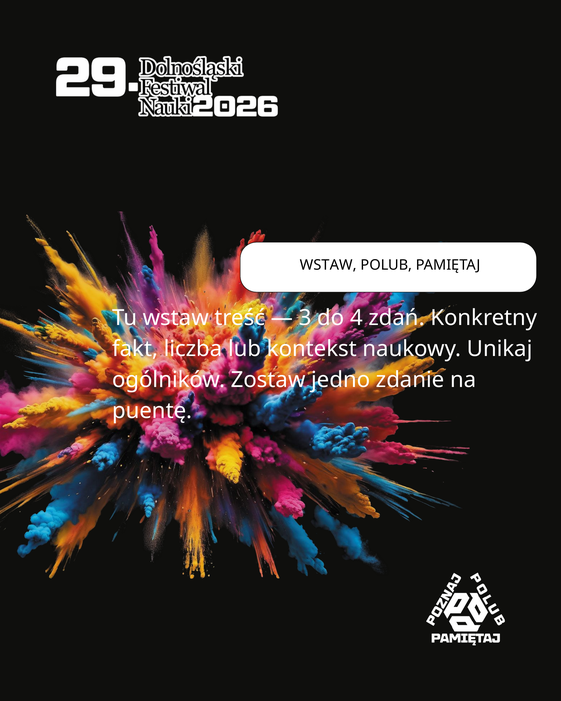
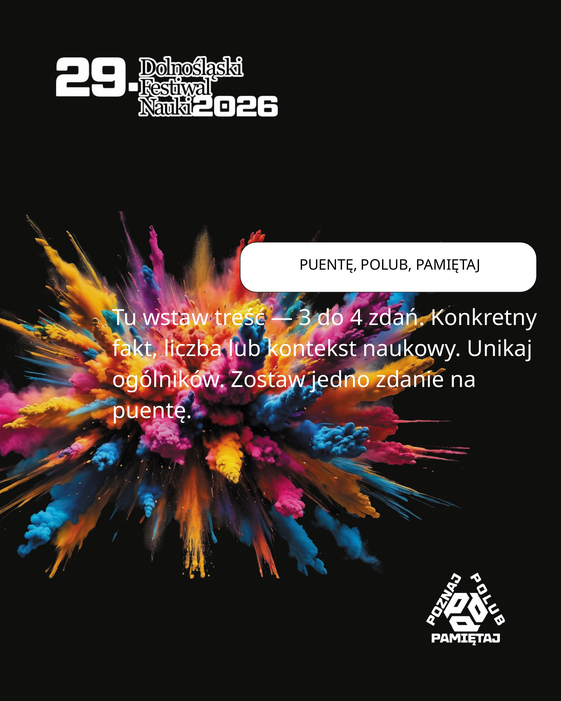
WSTAW at (328, 265): WSTAW -> PUENTĘ
